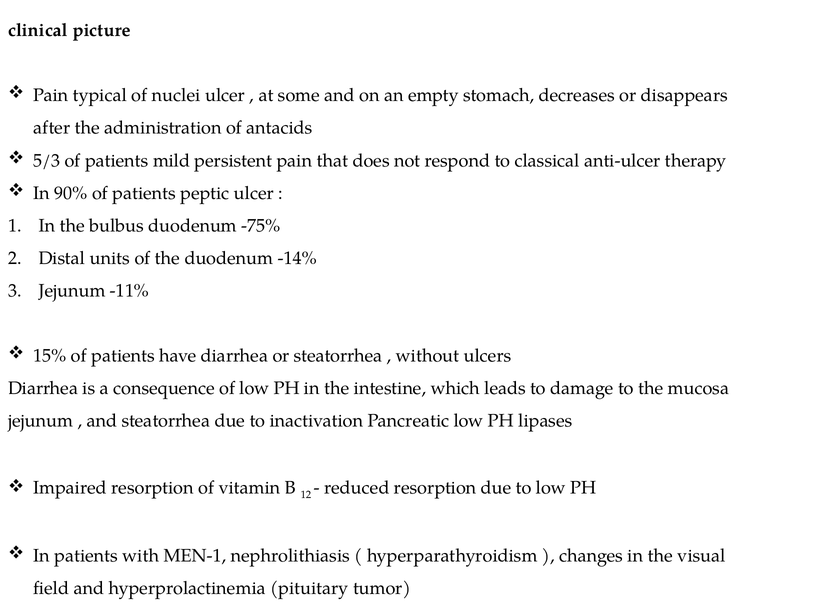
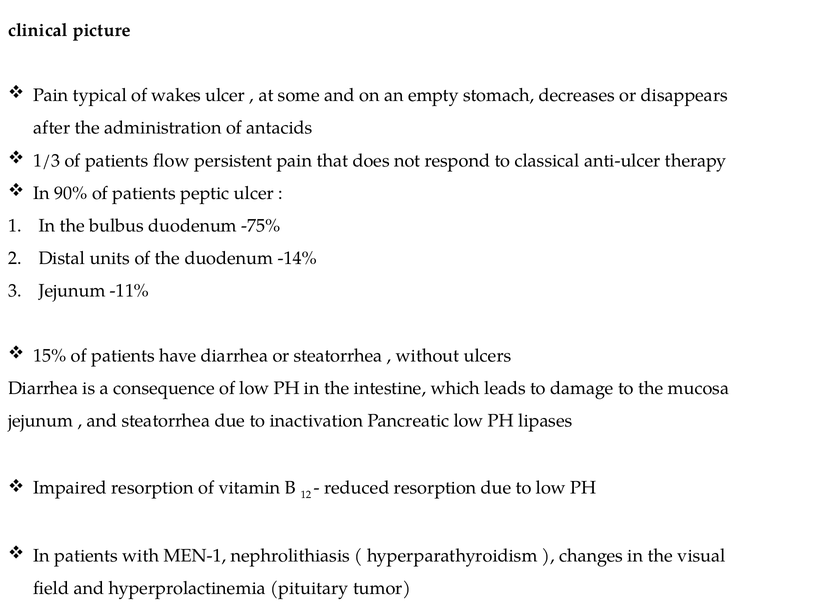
nuclei: nuclei -> wakes
5/3: 5/3 -> 1/3
mild: mild -> flow
